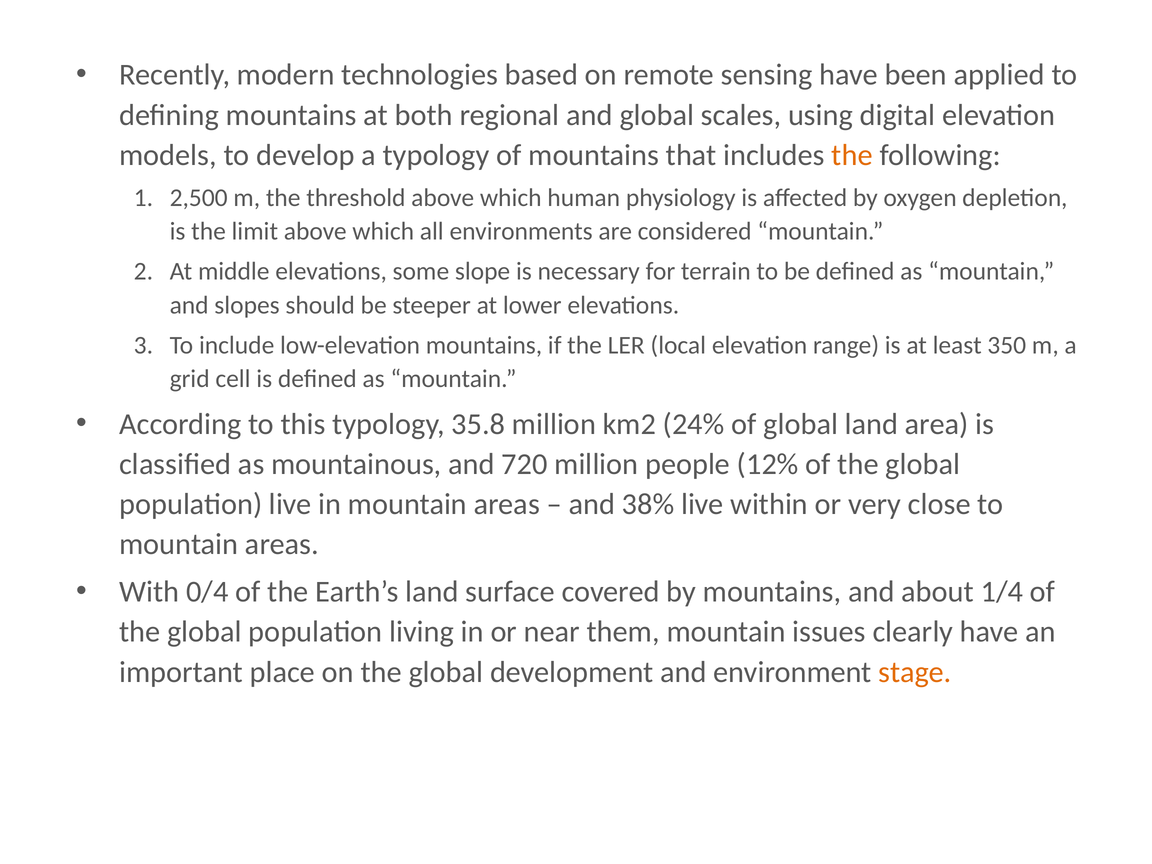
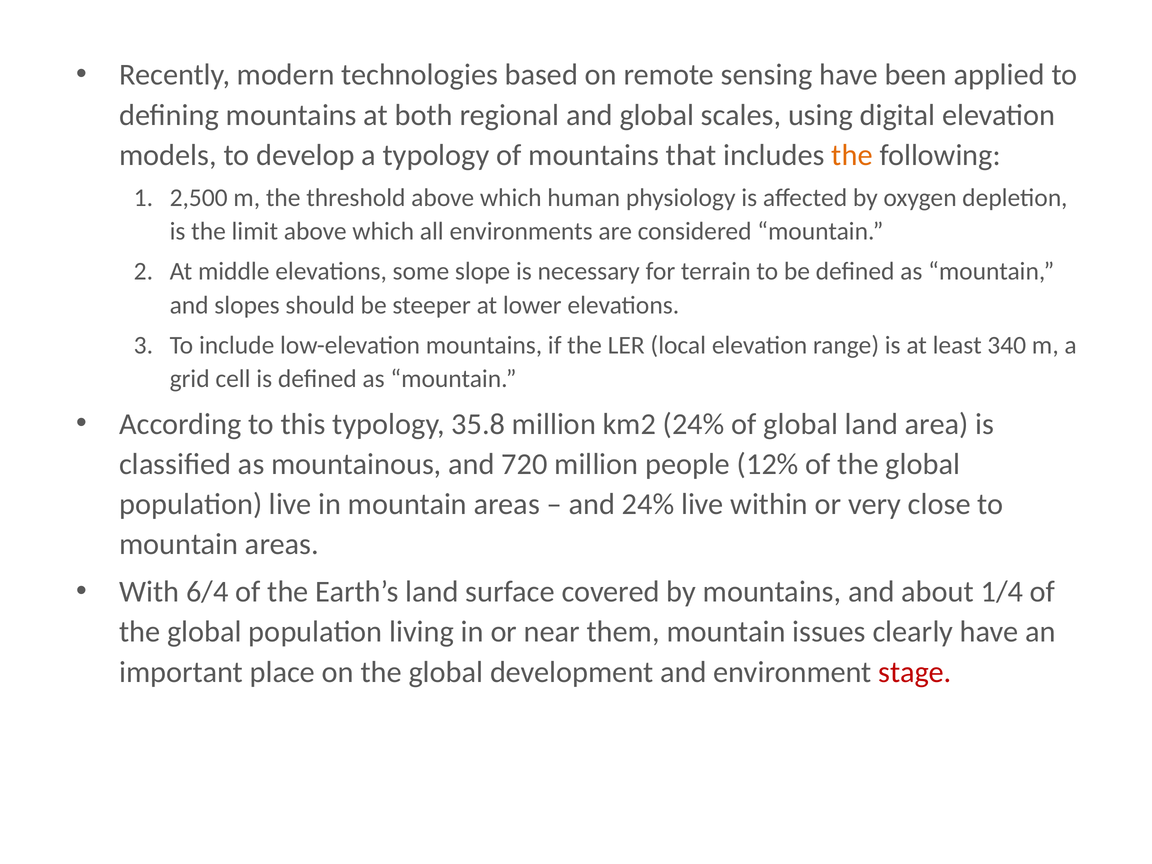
350: 350 -> 340
and 38%: 38% -> 24%
0/4: 0/4 -> 6/4
stage colour: orange -> red
